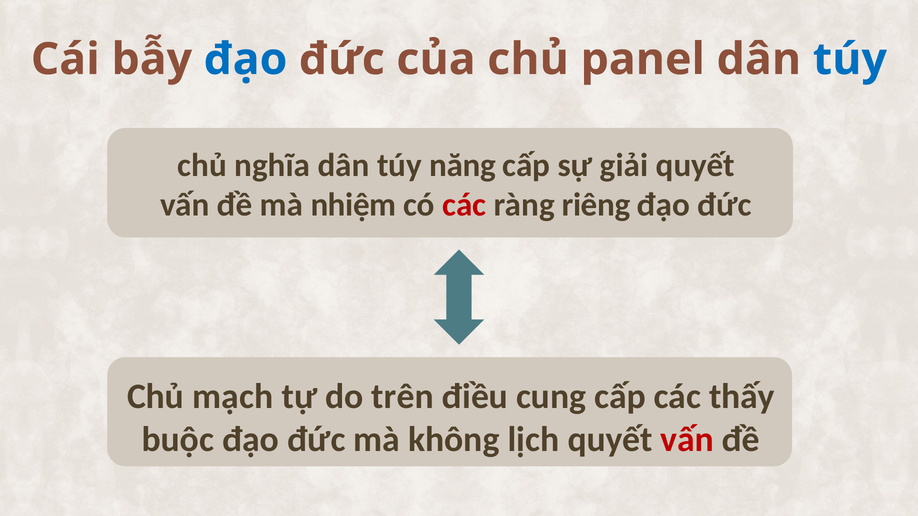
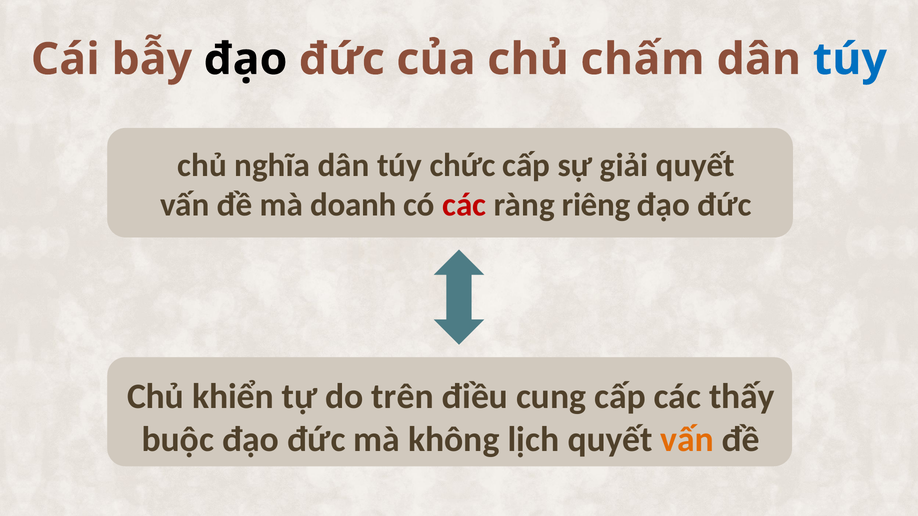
đạo at (245, 59) colour: blue -> black
panel: panel -> chấm
năng: năng -> chức
nhiệm: nhiệm -> doanh
mạch: mạch -> khiển
vấn at (687, 440) colour: red -> orange
